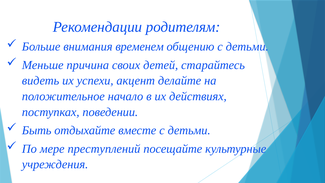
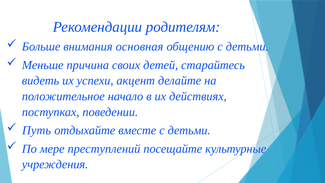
временем: временем -> основная
Быть: Быть -> Путь
